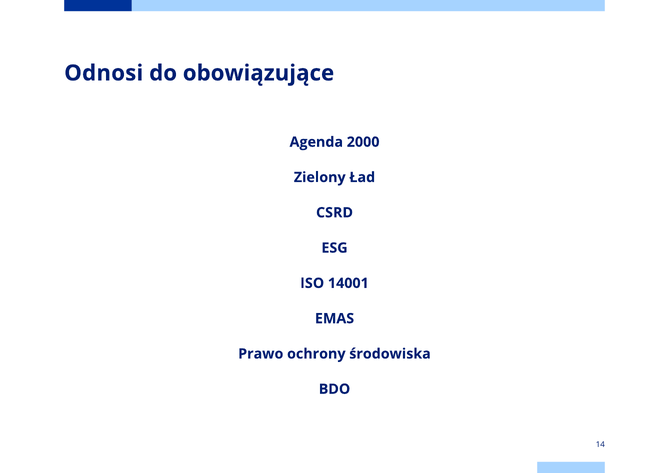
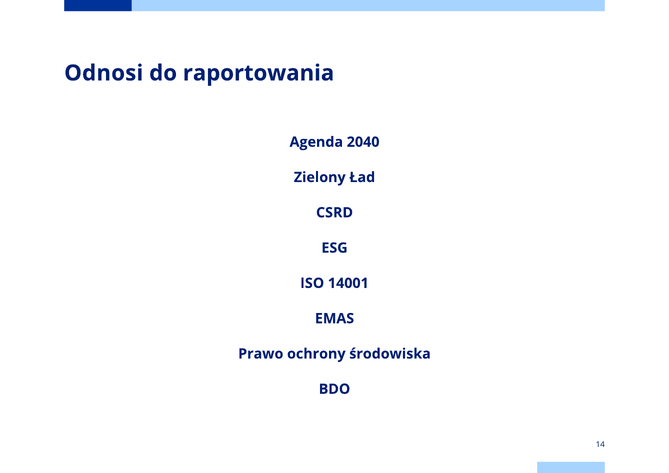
obowiązujące: obowiązujące -> raportowania
2000: 2000 -> 2040
